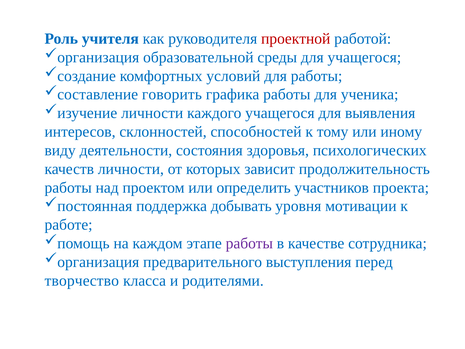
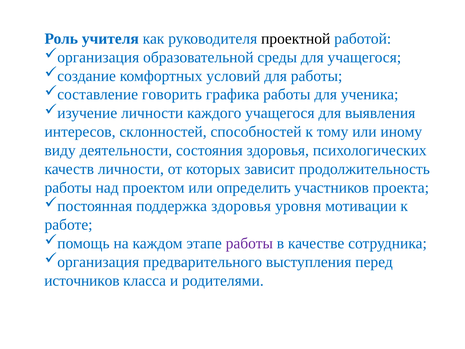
проектной colour: red -> black
поддержка добывать: добывать -> здоровья
творчество: творчество -> источников
